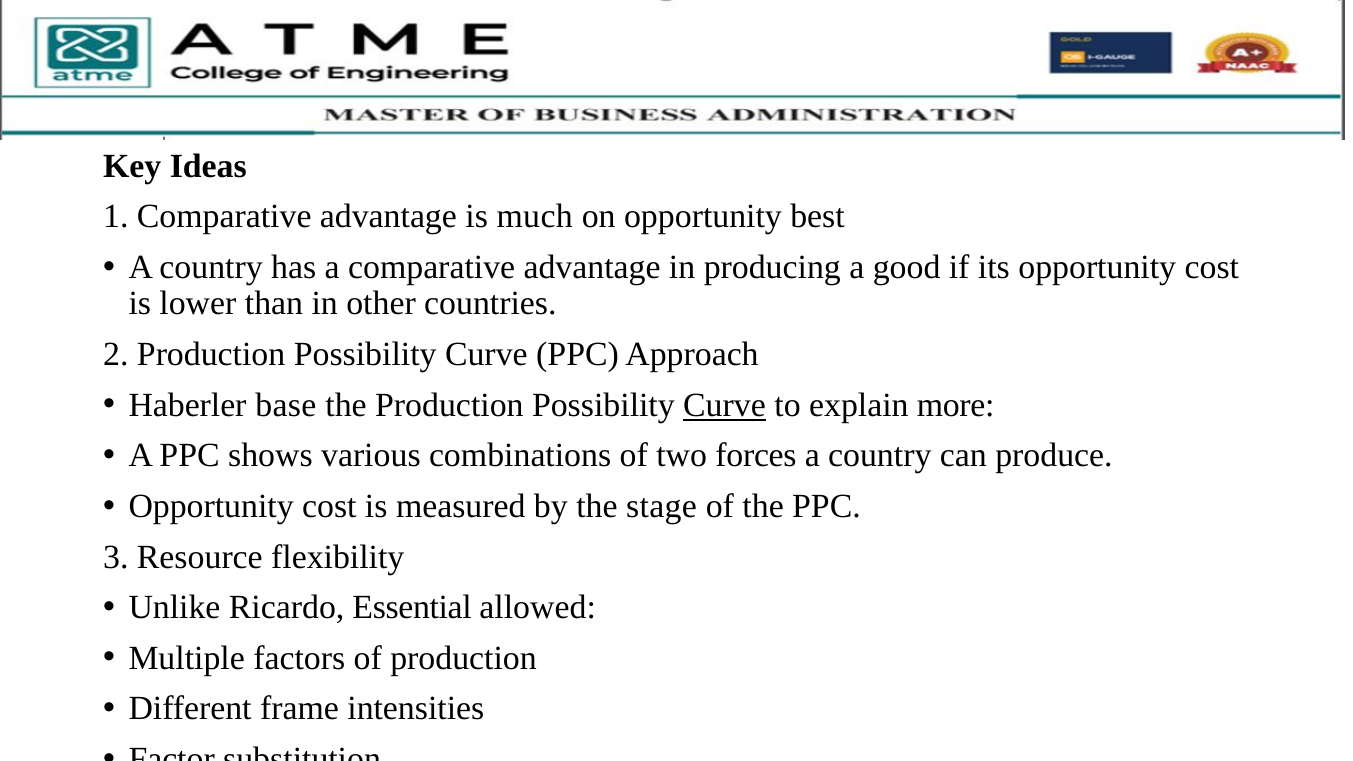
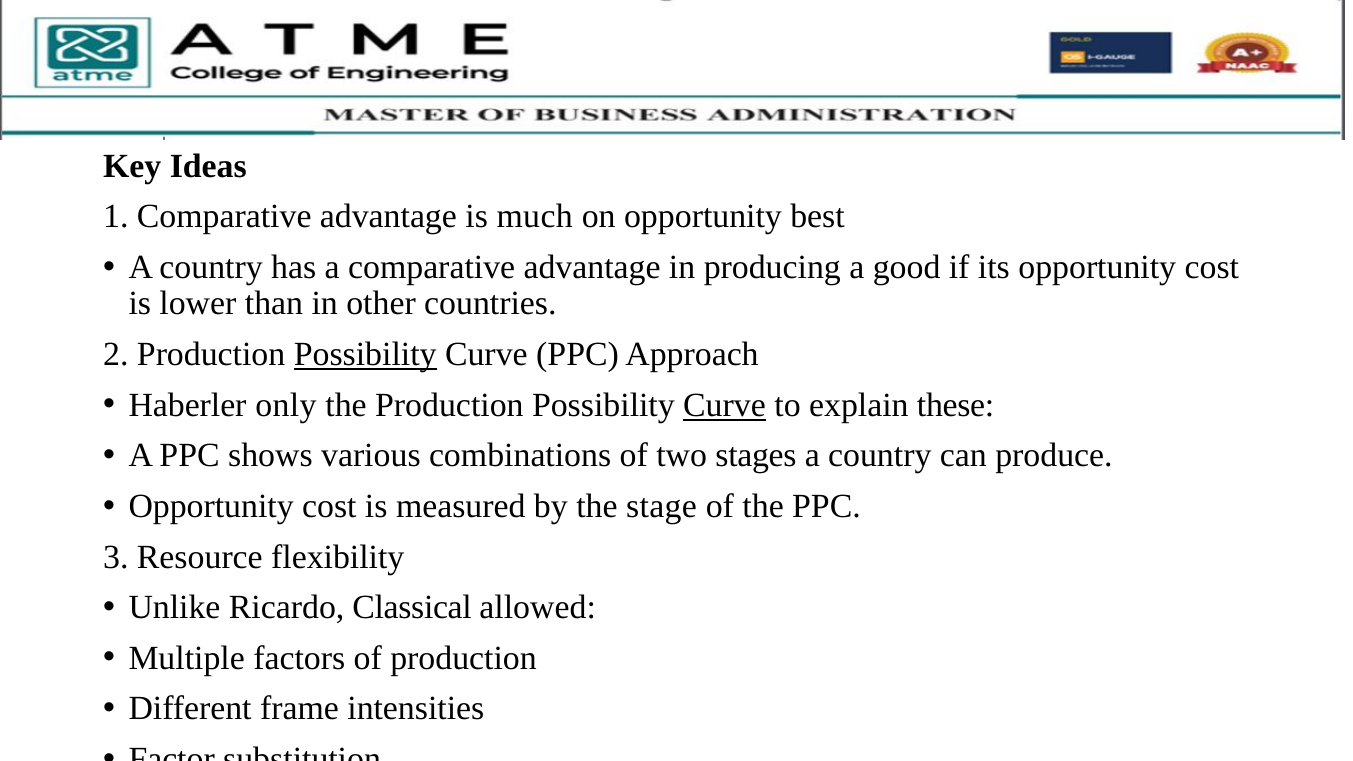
Possibility at (365, 354) underline: none -> present
base: base -> only
more: more -> these
forces: forces -> stages
Essential: Essential -> Classical
